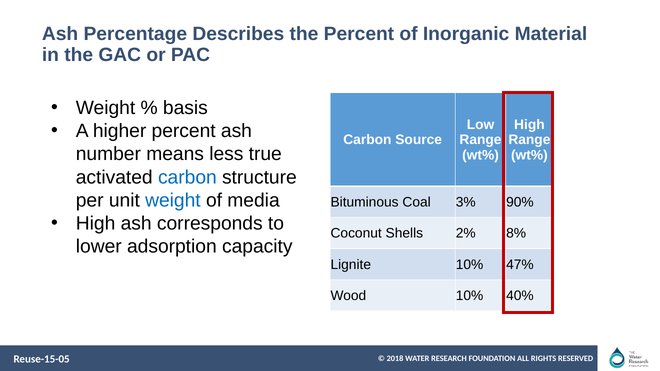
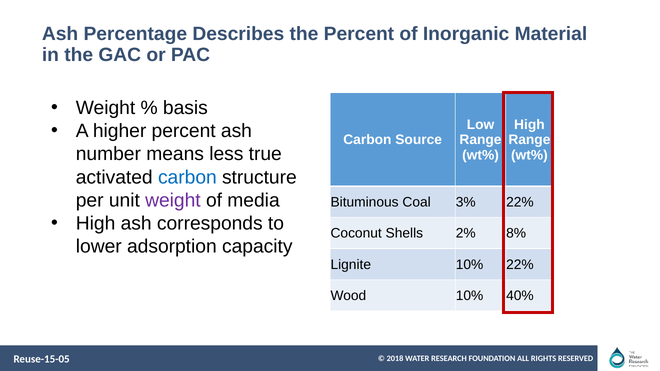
weight at (173, 200) colour: blue -> purple
3% 90%: 90% -> 22%
10% 47%: 47% -> 22%
